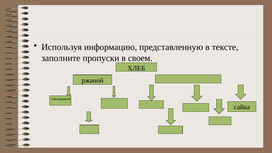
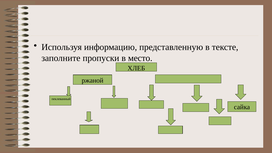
своем: своем -> место
